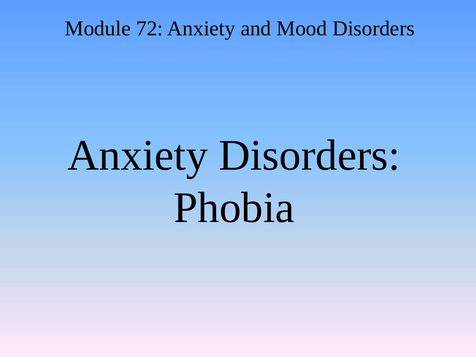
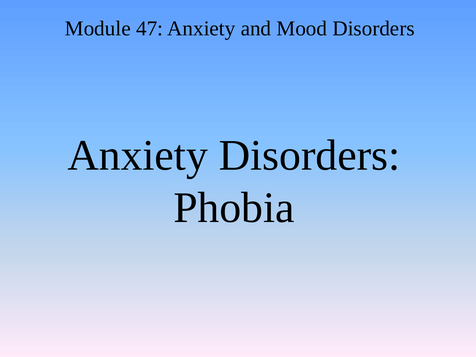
72: 72 -> 47
